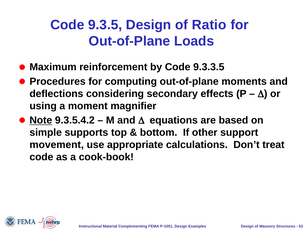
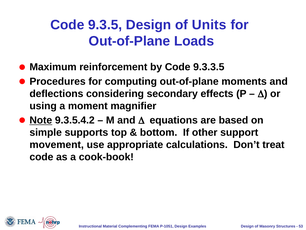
Ratio: Ratio -> Units
